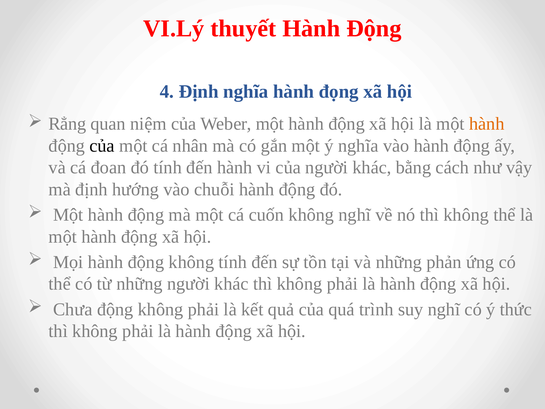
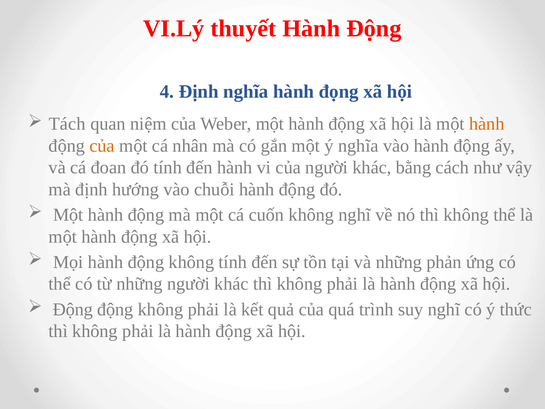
Rẳng: Rẳng -> Tách
của at (102, 146) colour: black -> orange
Chưa at (73, 309): Chưa -> Động
